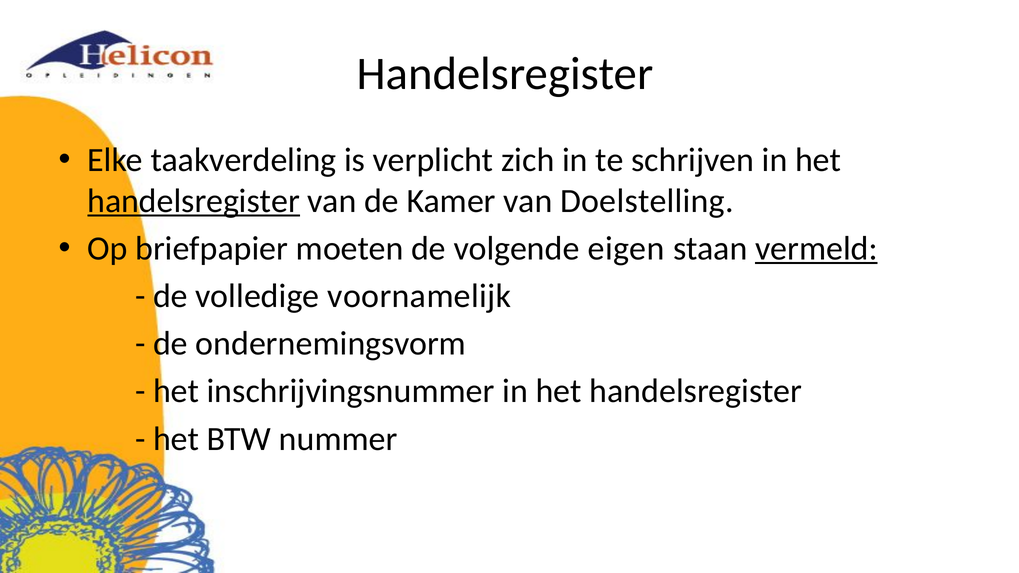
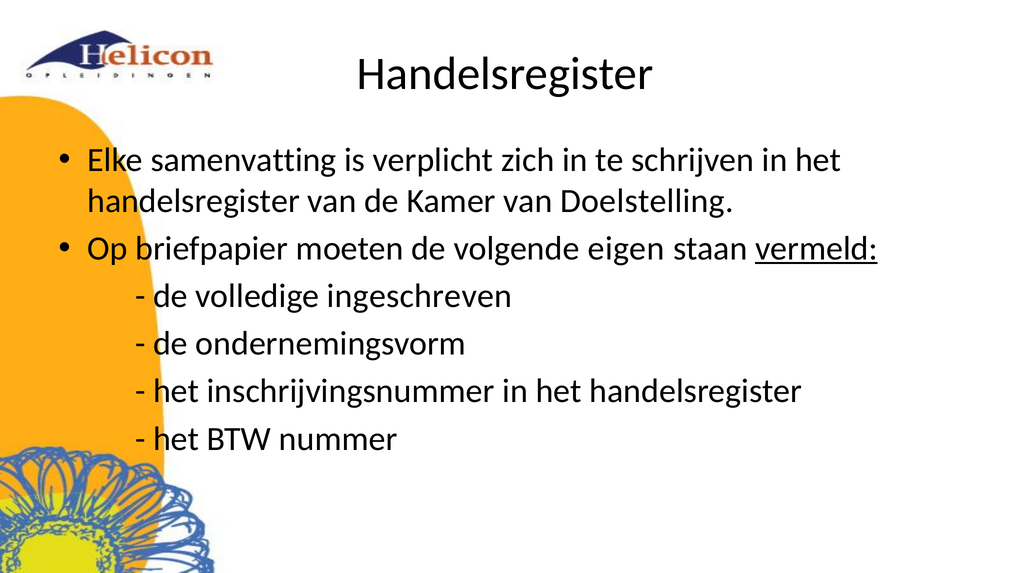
taakverdeling: taakverdeling -> samenvatting
handelsregister at (194, 201) underline: present -> none
voornamelijk: voornamelijk -> ingeschreven
